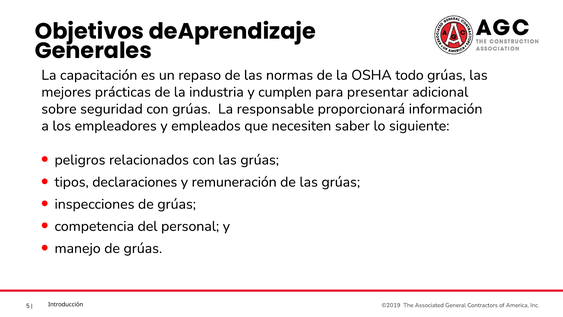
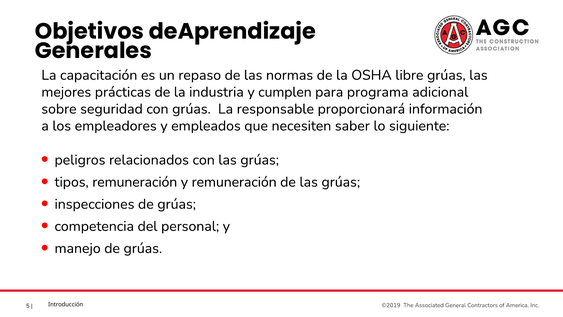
todo: todo -> libre
presentar: presentar -> programa
tipos declaraciones: declaraciones -> remuneración
